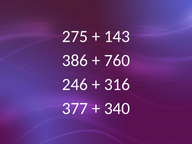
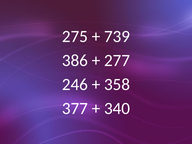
143: 143 -> 739
760: 760 -> 277
316: 316 -> 358
